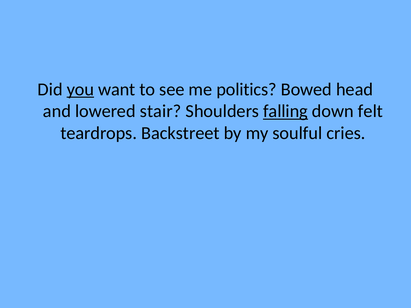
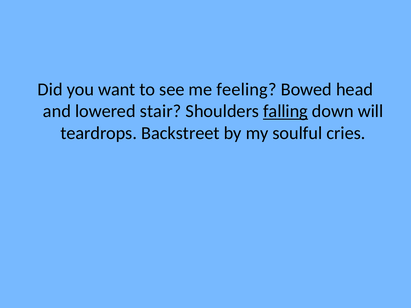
you underline: present -> none
politics: politics -> feeling
felt: felt -> will
